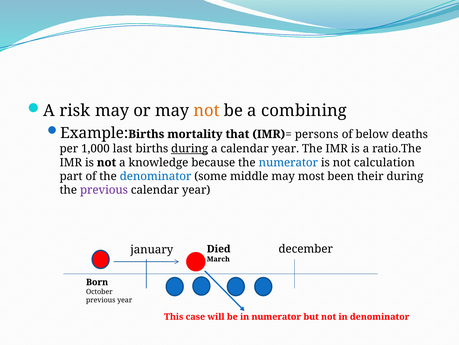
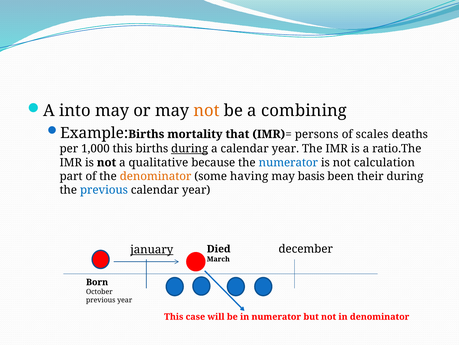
risk: risk -> into
below: below -> scales
1,000 last: last -> this
knowledge: knowledge -> qualitative
denominator at (156, 176) colour: blue -> orange
middle: middle -> having
most: most -> basis
previous at (104, 190) colour: purple -> blue
january underline: none -> present
